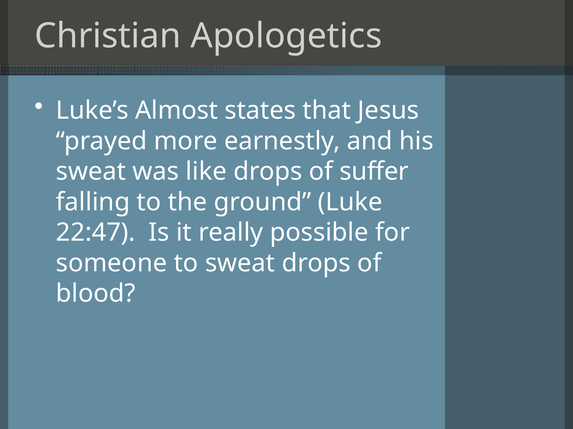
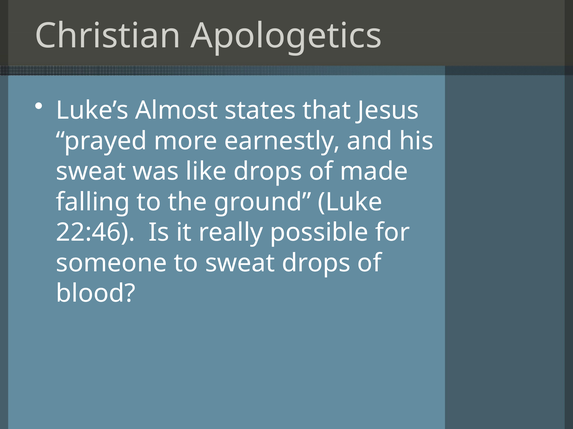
suffer: suffer -> made
22:47: 22:47 -> 22:46
